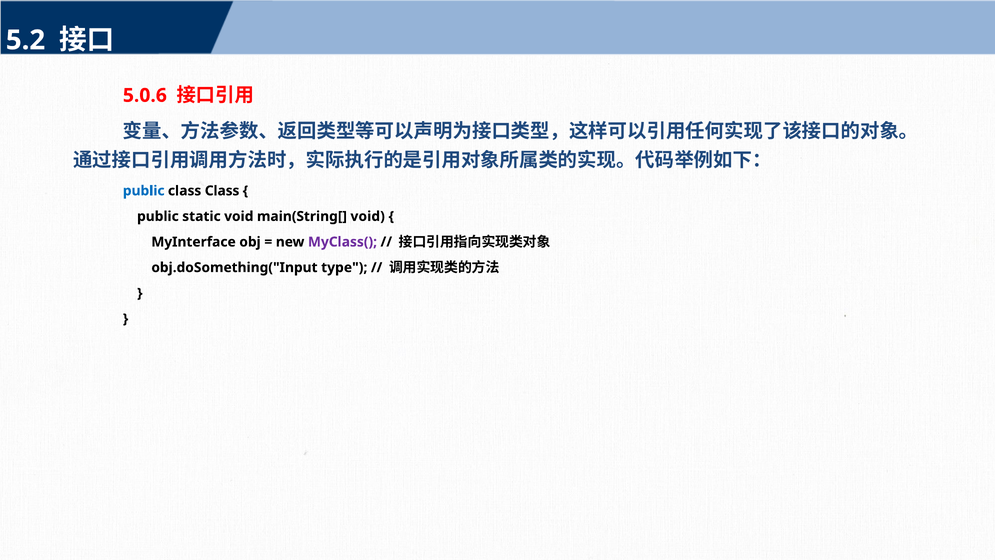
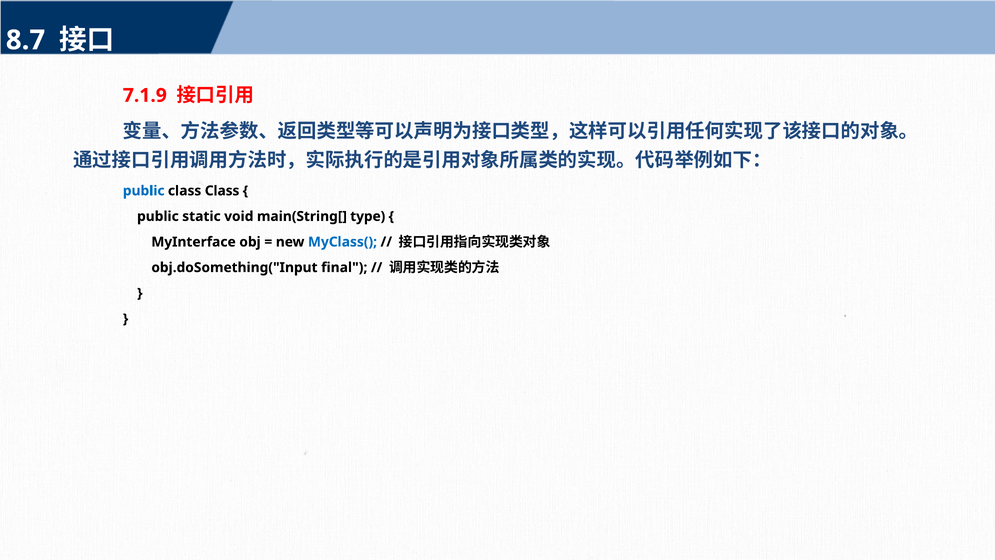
5.2: 5.2 -> 8.7
5.0.6: 5.0.6 -> 7.1.9
main(String[ void: void -> type
MyClass( colour: purple -> blue
type: type -> final
